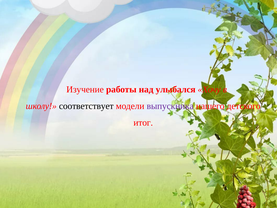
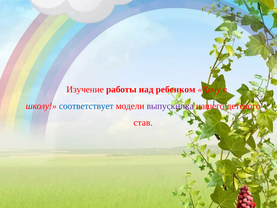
улыбался: улыбался -> ребенком
соответствует colour: black -> blue
итог: итог -> став
